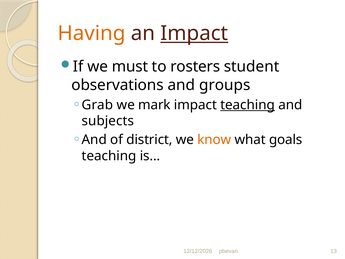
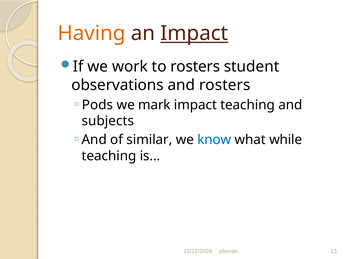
must: must -> work
and groups: groups -> rosters
Grab: Grab -> Pods
teaching at (248, 105) underline: present -> none
district: district -> similar
know colour: orange -> blue
goals: goals -> while
